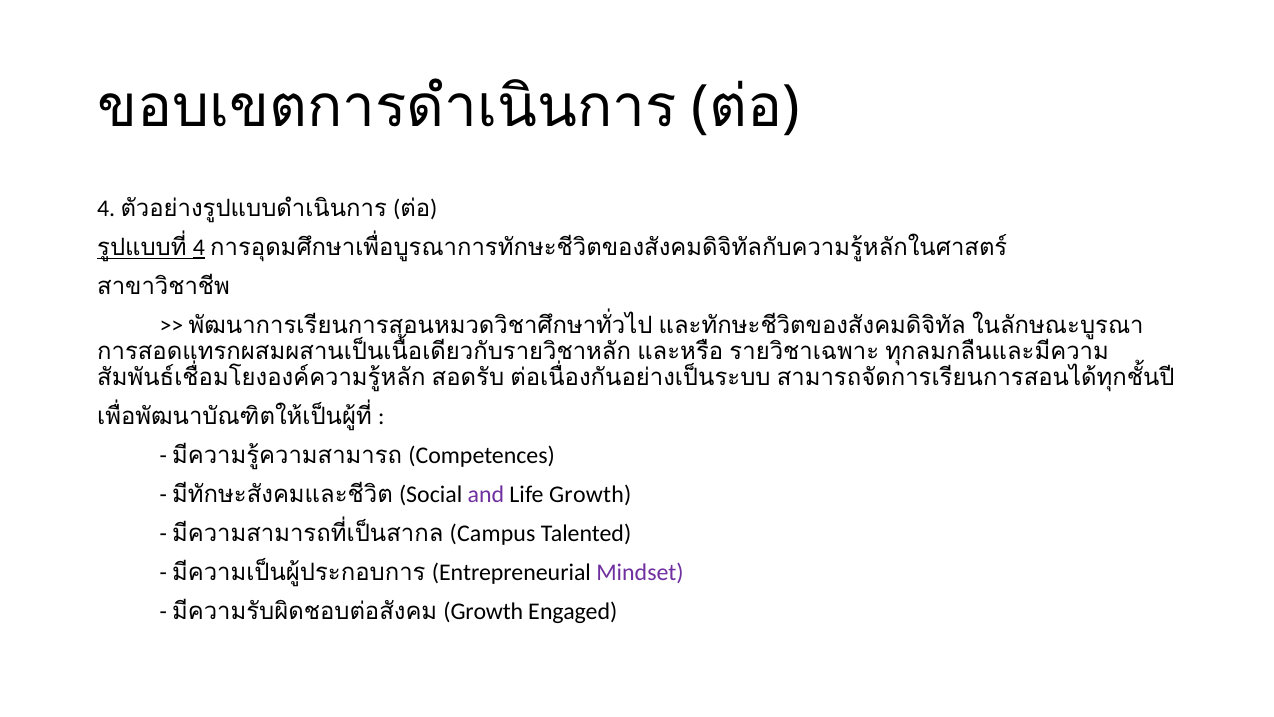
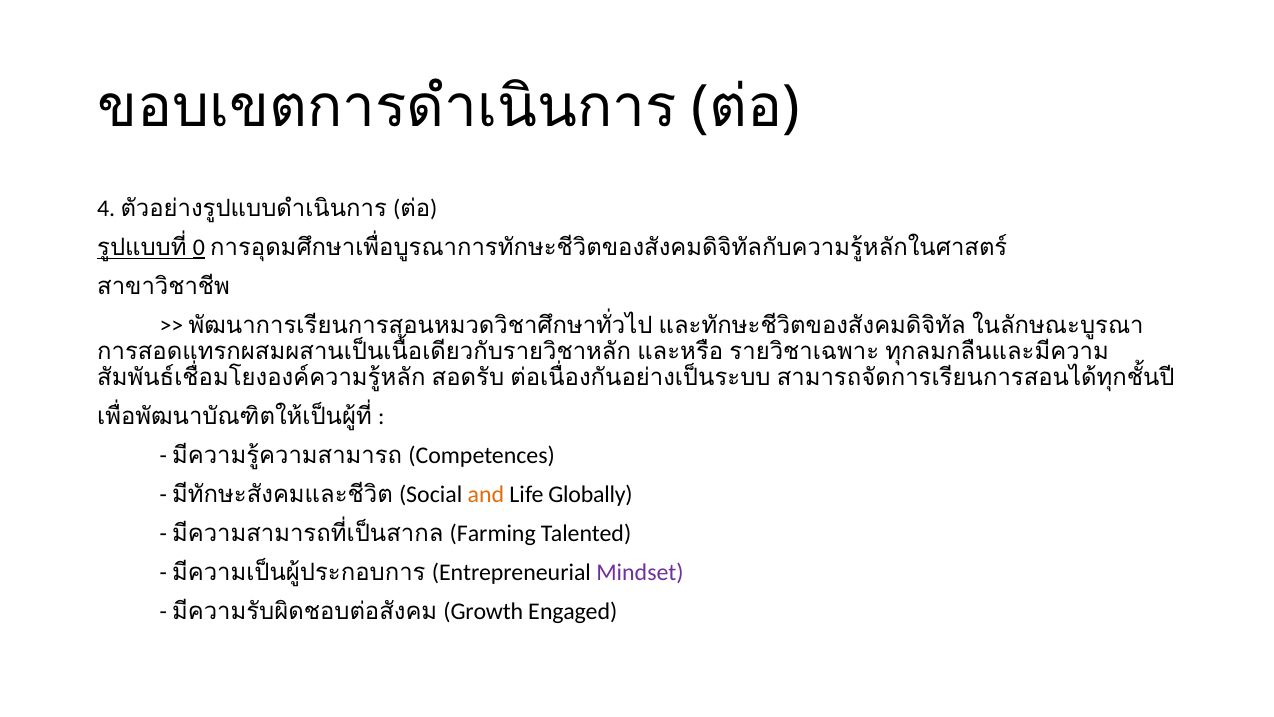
4 at (199, 247): 4 -> 0
and colour: purple -> orange
Life Growth: Growth -> Globally
Campus: Campus -> Farming
